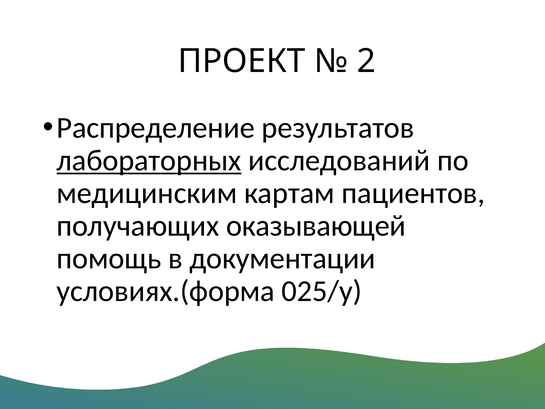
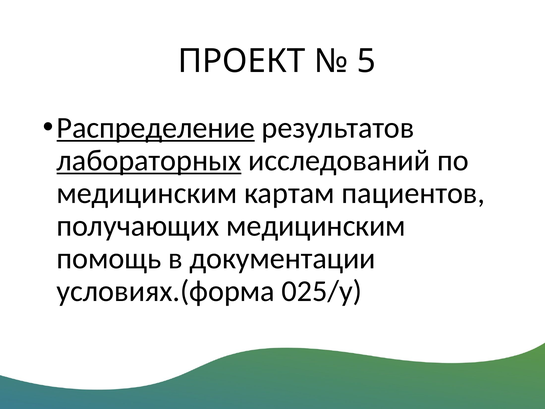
2: 2 -> 5
Распределение underline: none -> present
получающих оказывающей: оказывающей -> медицинским
